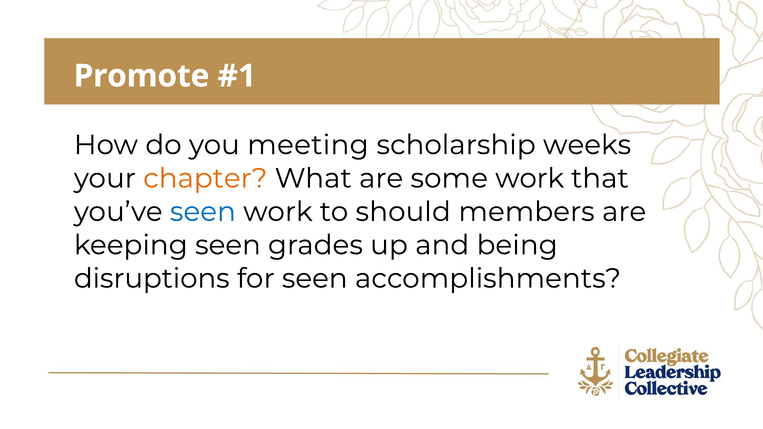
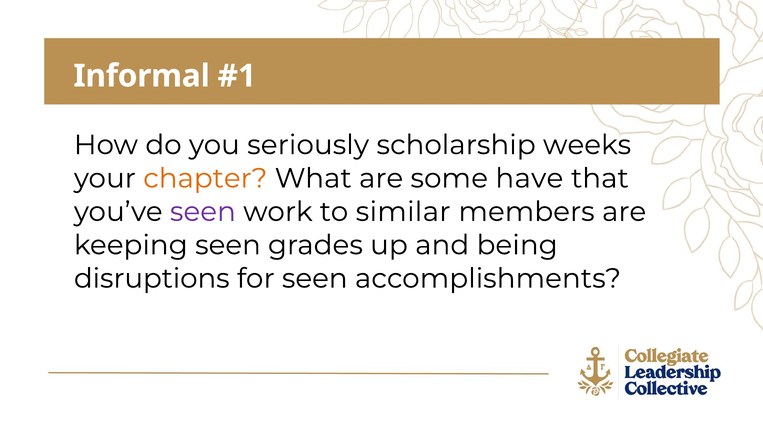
Promote: Promote -> Informal
meeting: meeting -> seriously
some work: work -> have
seen at (203, 212) colour: blue -> purple
should: should -> similar
